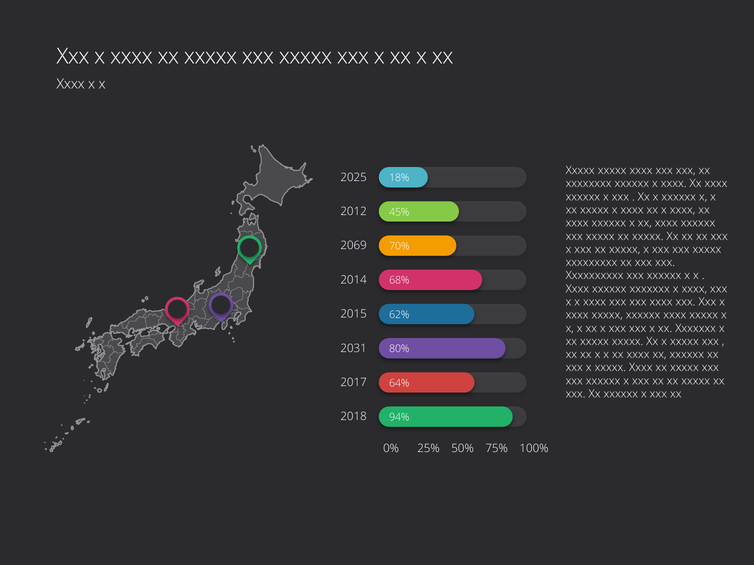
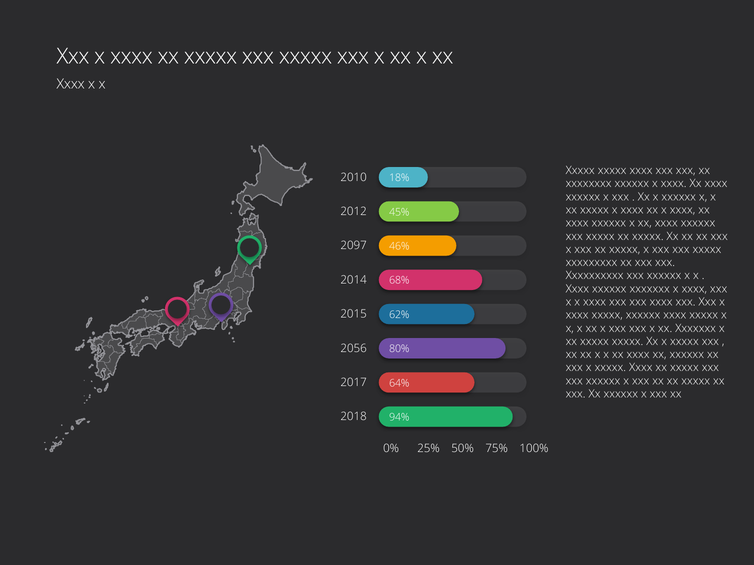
2025: 2025 -> 2010
2069: 2069 -> 2097
70%: 70% -> 46%
2031: 2031 -> 2056
